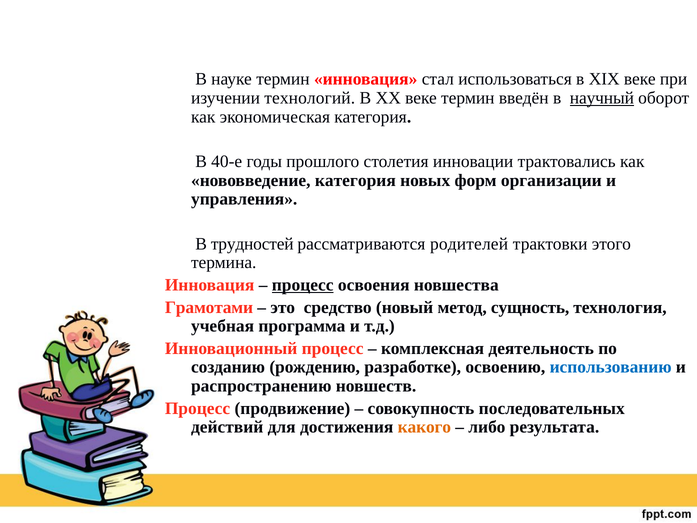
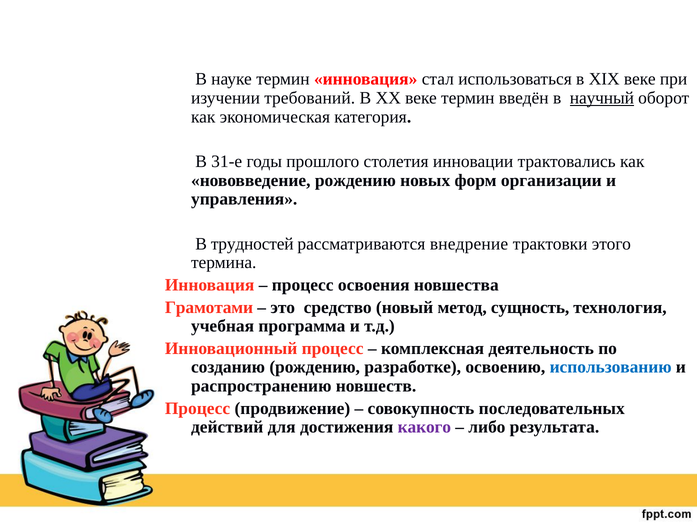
технологий: технологий -> требований
40-е: 40-е -> 31-е
нововведение категория: категория -> рождению
родителей: родителей -> внедрение
процесс at (303, 285) underline: present -> none
какого colour: orange -> purple
